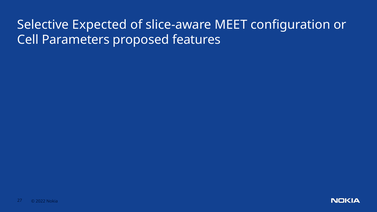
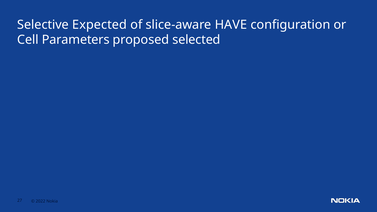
MEET: MEET -> HAVE
features: features -> selected
